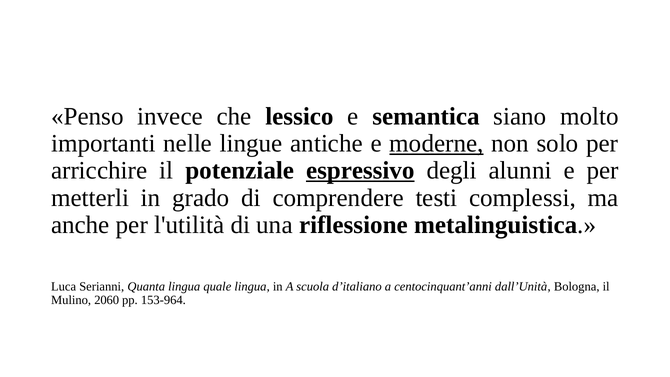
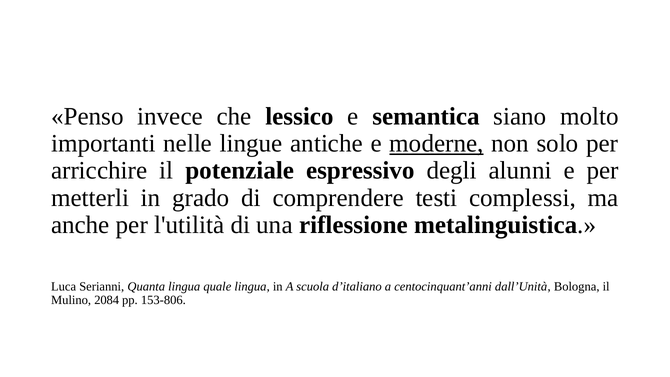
espressivo underline: present -> none
2060: 2060 -> 2084
153-964: 153-964 -> 153-806
